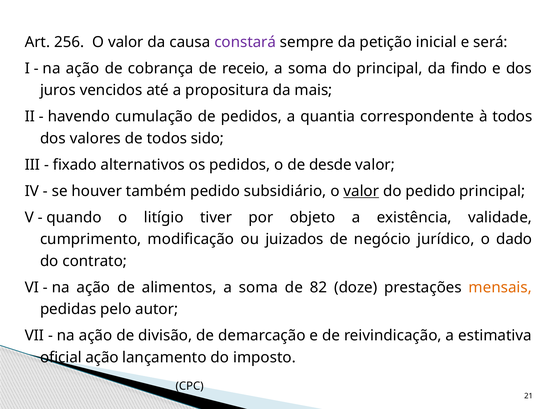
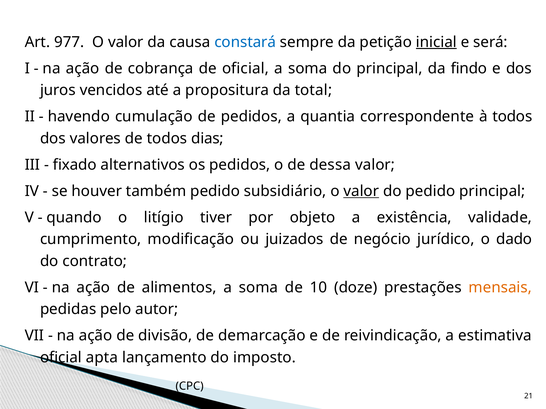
256: 256 -> 977
constará colour: purple -> blue
inicial underline: none -> present
de receio: receio -> oficial
mais: mais -> total
sido: sido -> dias
desde: desde -> dessa
82: 82 -> 10
oficial ação: ação -> apta
